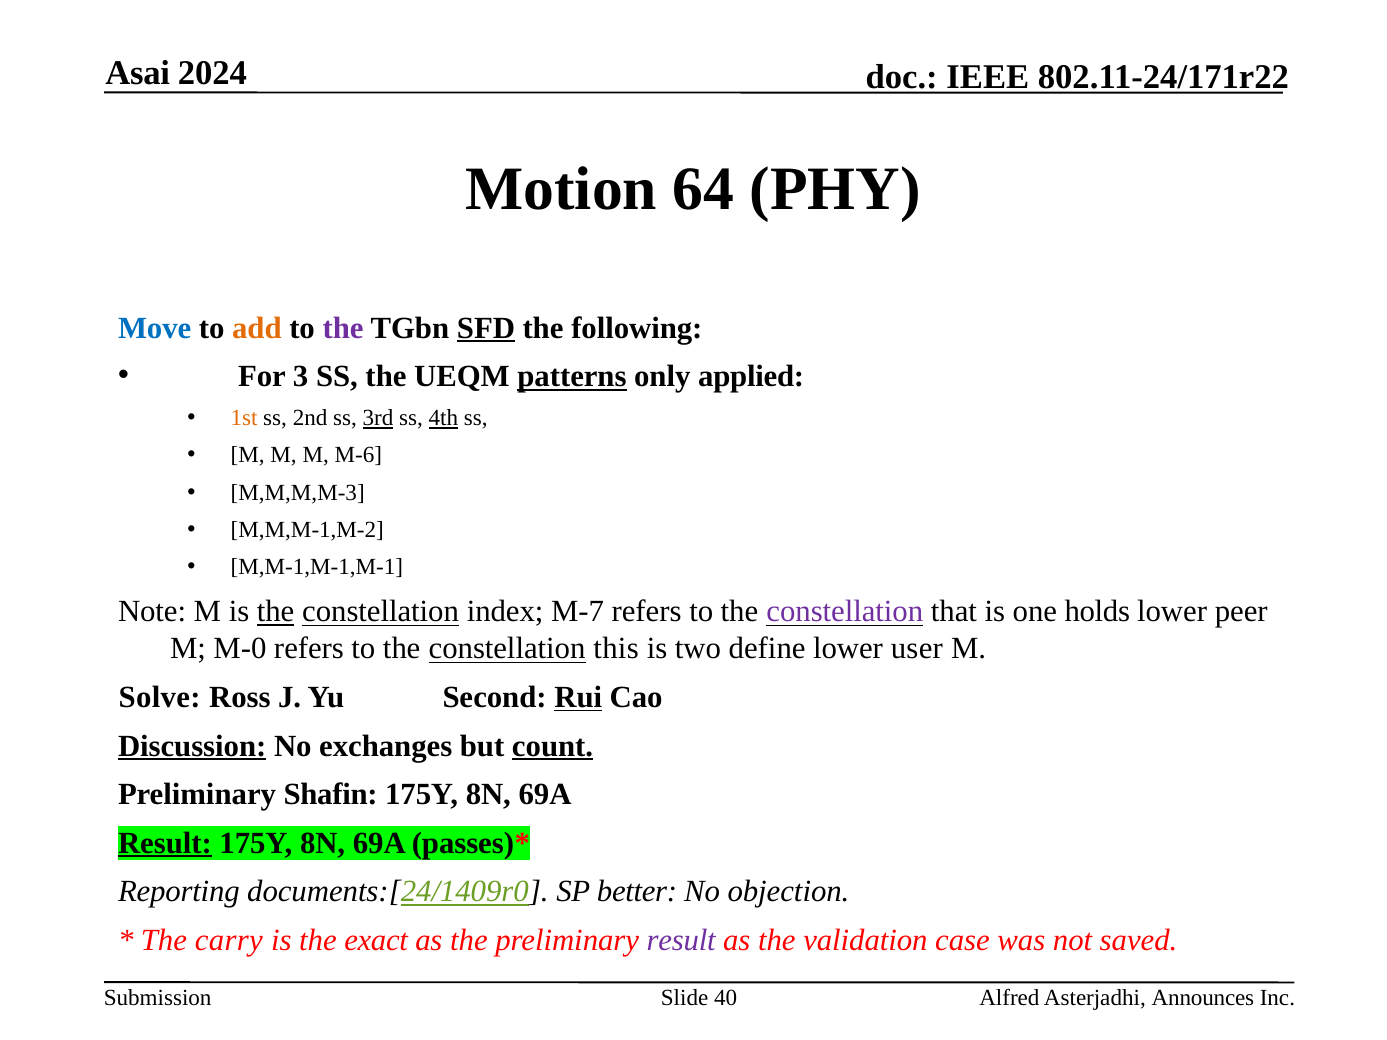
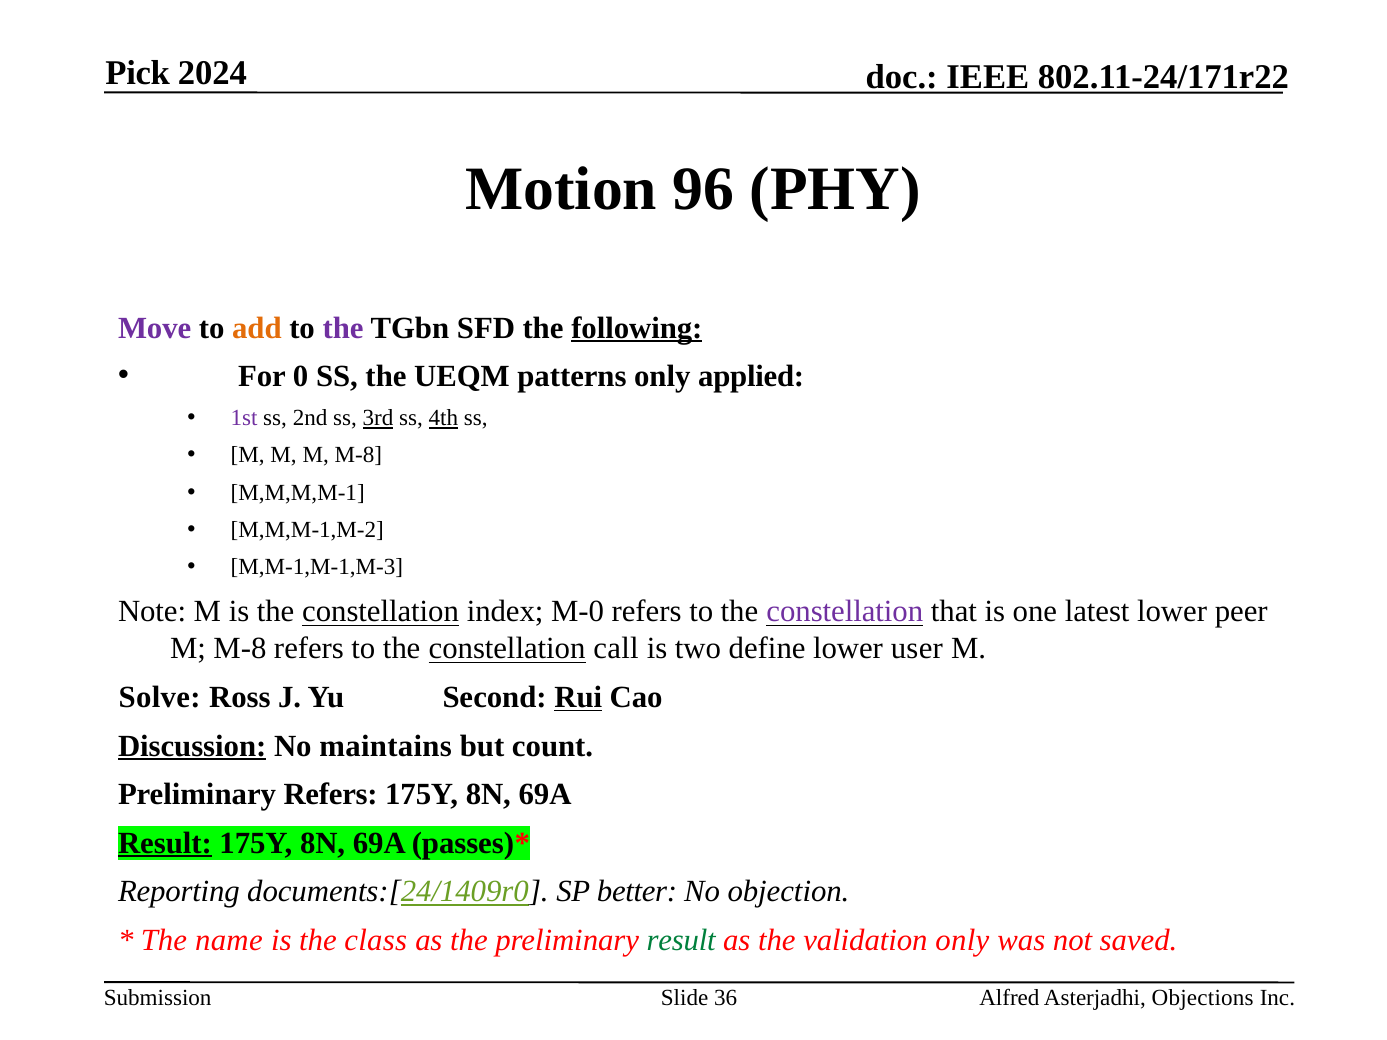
Asai: Asai -> Pick
64: 64 -> 96
Move colour: blue -> purple
SFD underline: present -> none
following underline: none -> present
3: 3 -> 0
patterns underline: present -> none
1st colour: orange -> purple
M M M-6: M-6 -> M-8
M,M,M,M-3: M,M,M,M-3 -> M,M,M,M-1
M,M-1,M-1,M-1: M,M-1,M-1,M-1 -> M,M-1,M-1,M-3
the at (276, 612) underline: present -> none
M-7: M-7 -> M-0
holds: holds -> latest
M-0 at (240, 649): M-0 -> M-8
this: this -> call
exchanges: exchanges -> maintains
count underline: present -> none
Preliminary Shafin: Shafin -> Refers
carry: carry -> name
exact: exact -> class
result at (681, 940) colour: purple -> green
validation case: case -> only
40: 40 -> 36
Announces: Announces -> Objections
